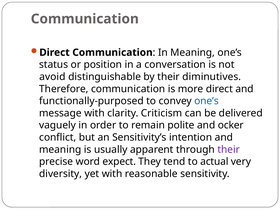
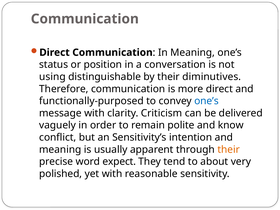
avoid: avoid -> using
ocker: ocker -> know
their at (229, 149) colour: purple -> orange
actual: actual -> about
diversity: diversity -> polished
